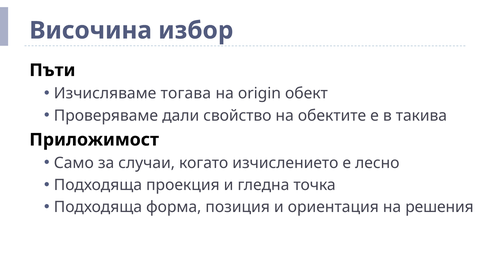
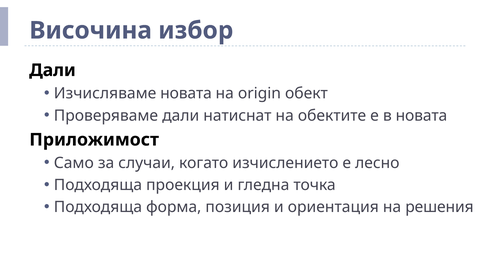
Пъти at (52, 70): Пъти -> Дали
Изчисляваме тогава: тогава -> новата
свойство: свойство -> натиснат
в такива: такива -> новата
